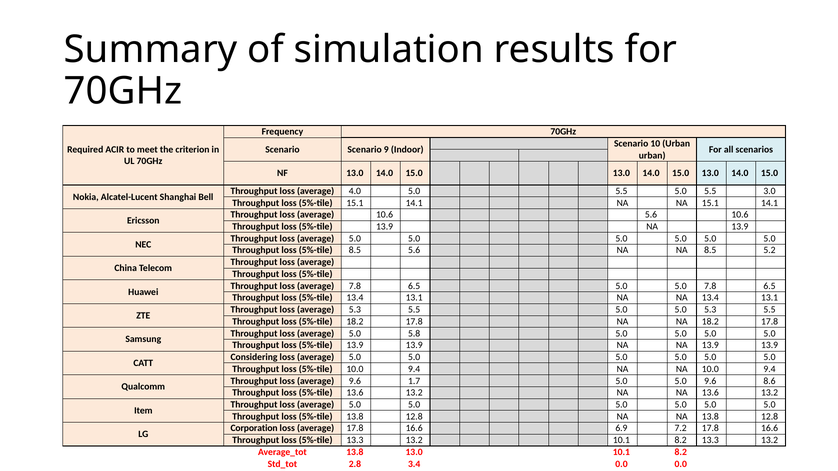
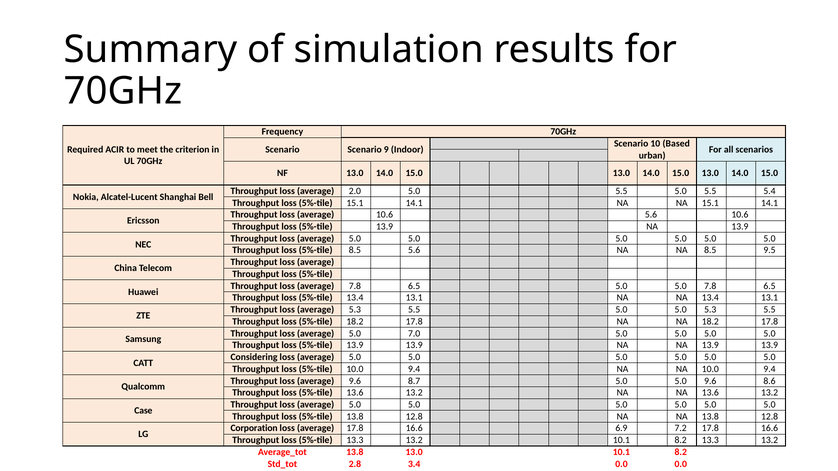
10 Urban: Urban -> Based
4.0: 4.0 -> 2.0
3.0: 3.0 -> 5.4
5.2: 5.2 -> 9.5
5.8: 5.8 -> 7.0
1.7: 1.7 -> 8.7
Item: Item -> Case
